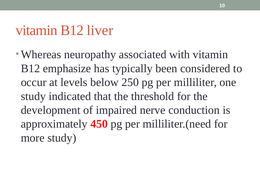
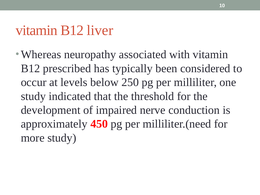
emphasize: emphasize -> prescribed
